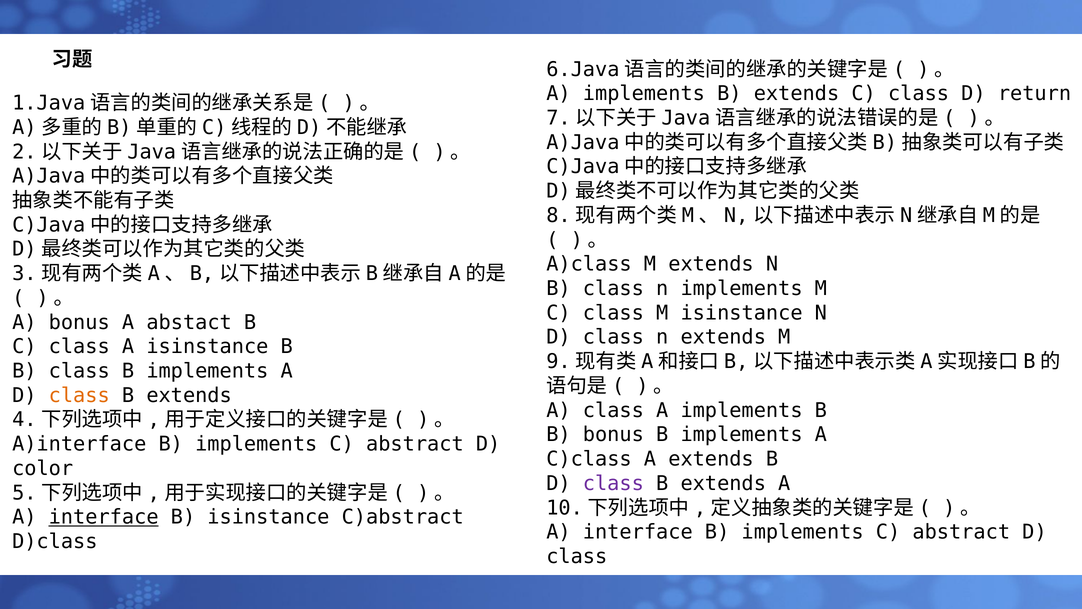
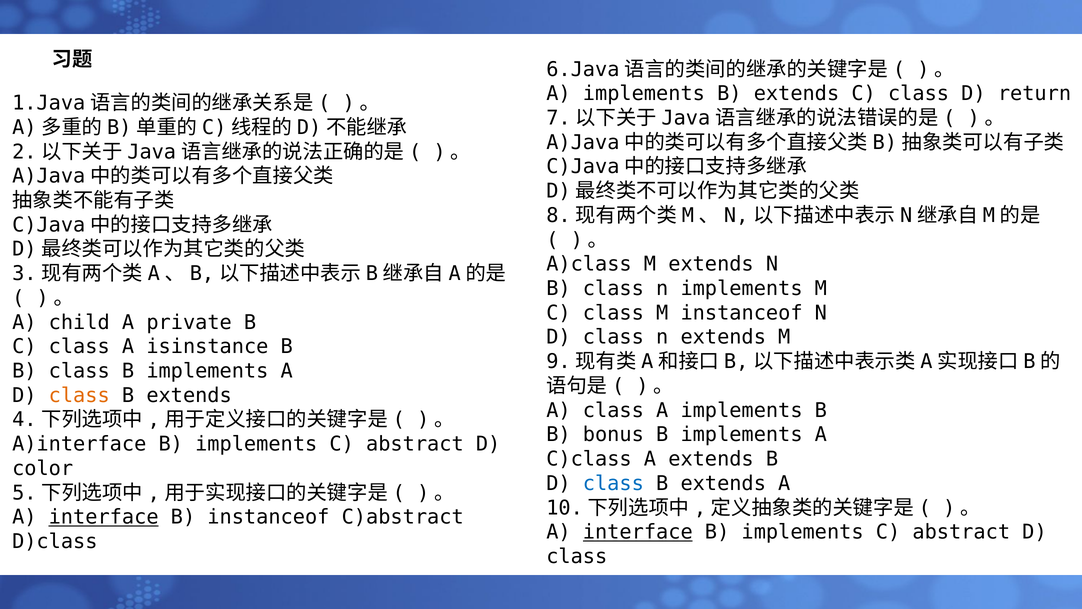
M isinstance: isinstance -> instanceof
A bonus: bonus -> child
abstact: abstact -> private
class at (613, 483) colour: purple -> blue
B isinstance: isinstance -> instanceof
interface at (638, 532) underline: none -> present
